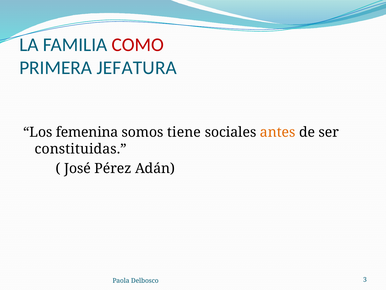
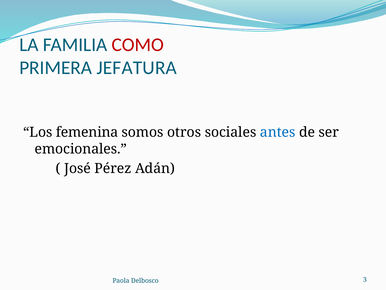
tiene: tiene -> otros
antes colour: orange -> blue
constituidas: constituidas -> emocionales
